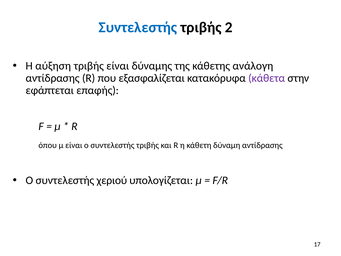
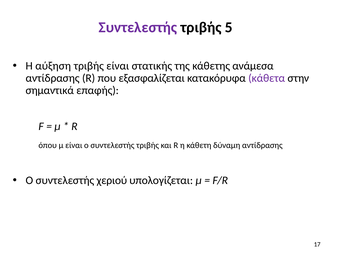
Συντελεστής at (138, 27) colour: blue -> purple
2: 2 -> 5
δύναμης: δύναμης -> στατικής
ανάλογη: ανάλογη -> ανάμεσα
εφάπτεται: εφάπτεται -> σημαντικά
